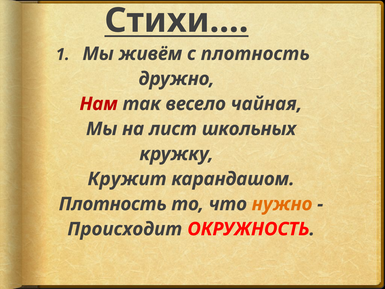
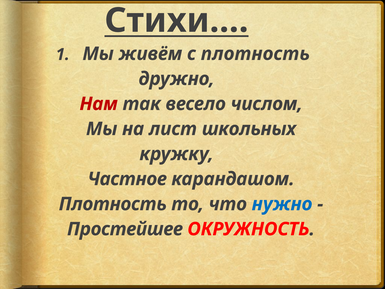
чайная: чайная -> числом
Кружит: Кружит -> Частное
нужно colour: orange -> blue
Происходит: Происходит -> Простейшее
